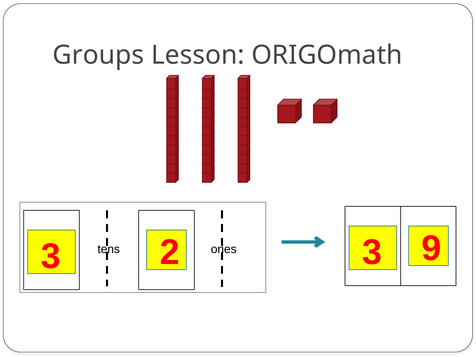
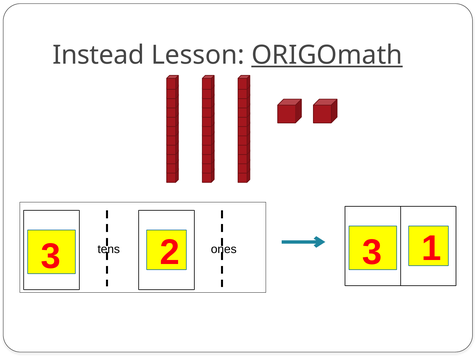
Groups: Groups -> Instead
ORIGOmath underline: none -> present
9: 9 -> 1
